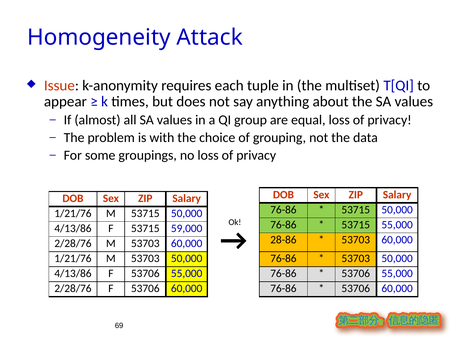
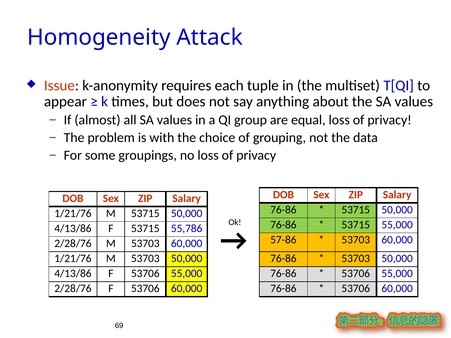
59,000: 59,000 -> 55,786
28-86: 28-86 -> 57-86
